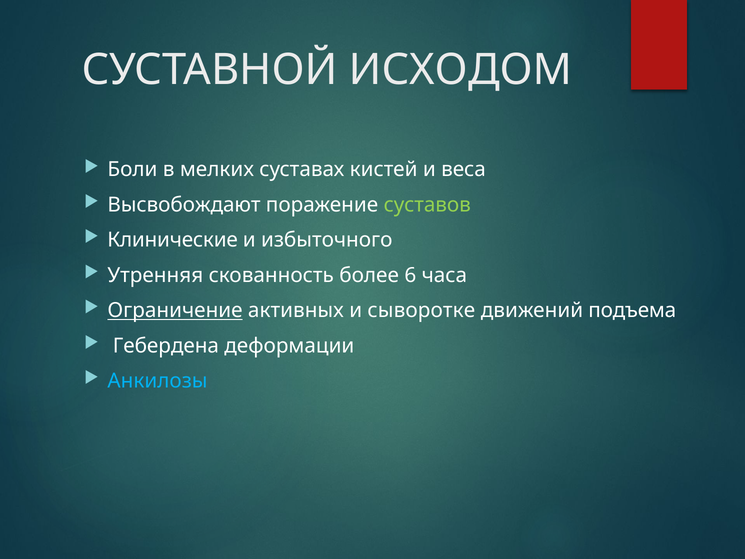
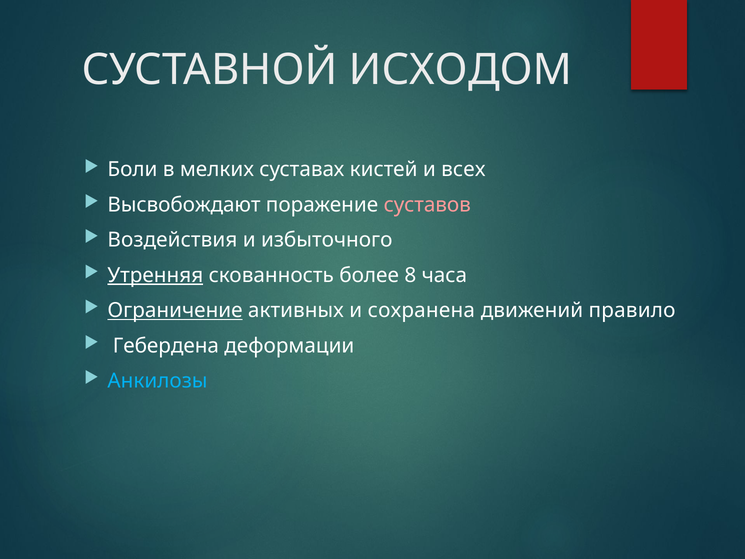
веса: веса -> всех
суставов colour: light green -> pink
Клинические: Клинические -> Воздействия
Утренняя underline: none -> present
6: 6 -> 8
сыворотке: сыворотке -> сохранена
подъема: подъема -> правило
